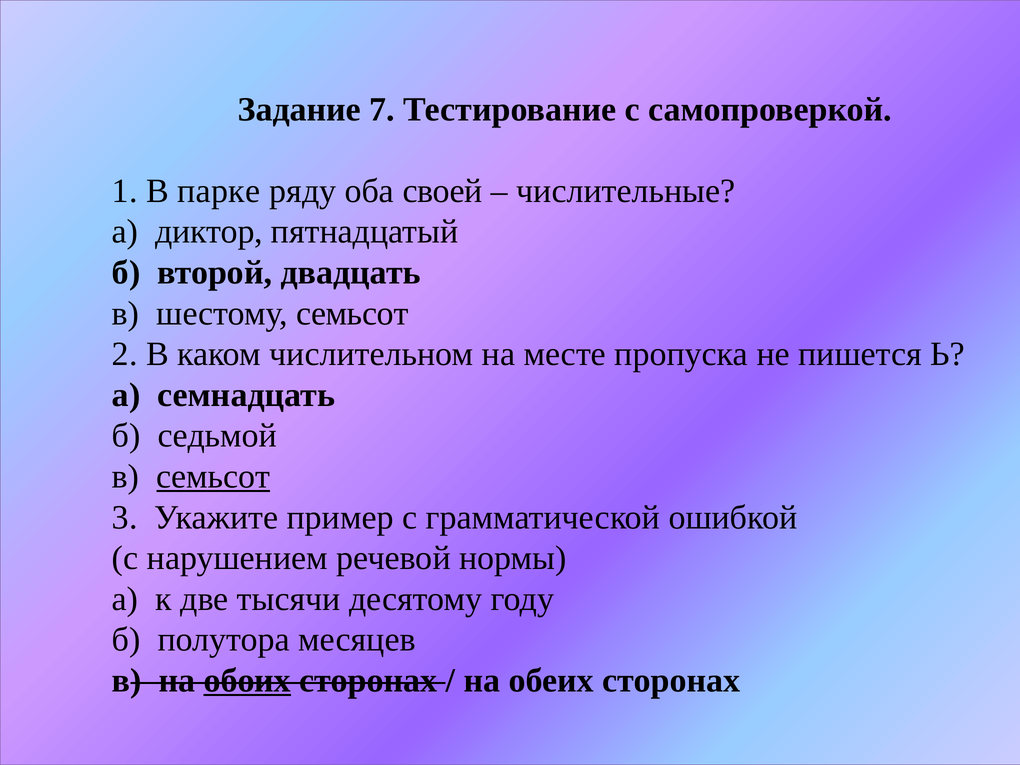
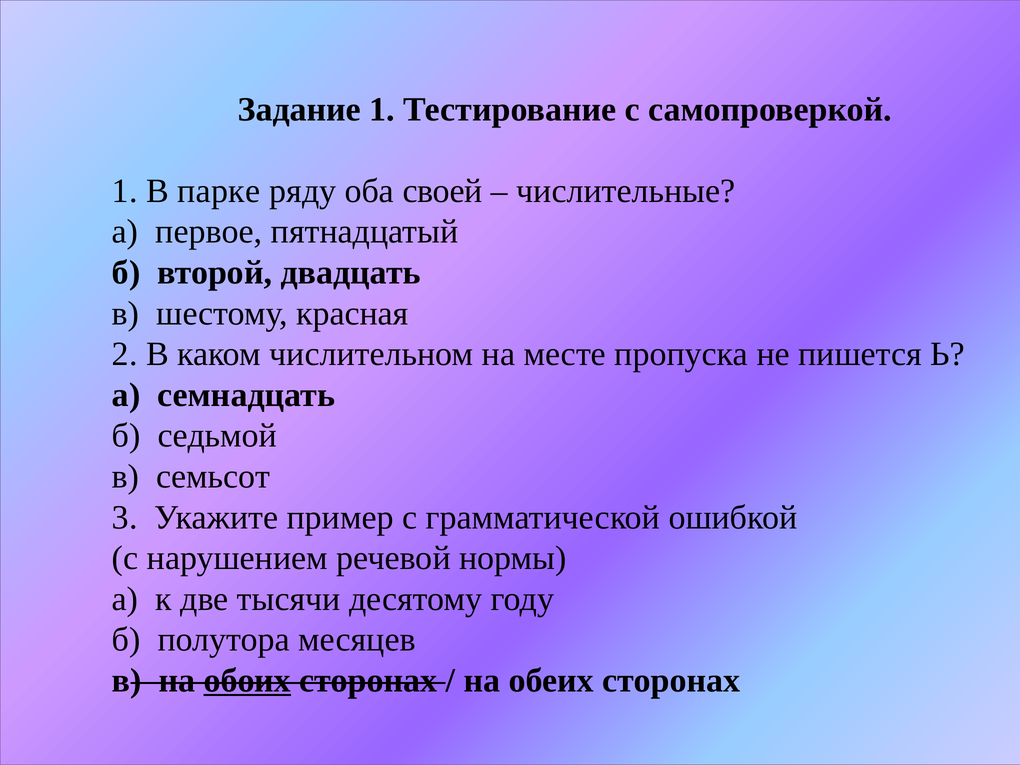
Задание 7: 7 -> 1
диктор: диктор -> первое
шестому семьсот: семьсот -> красная
семьсот at (213, 477) underline: present -> none
